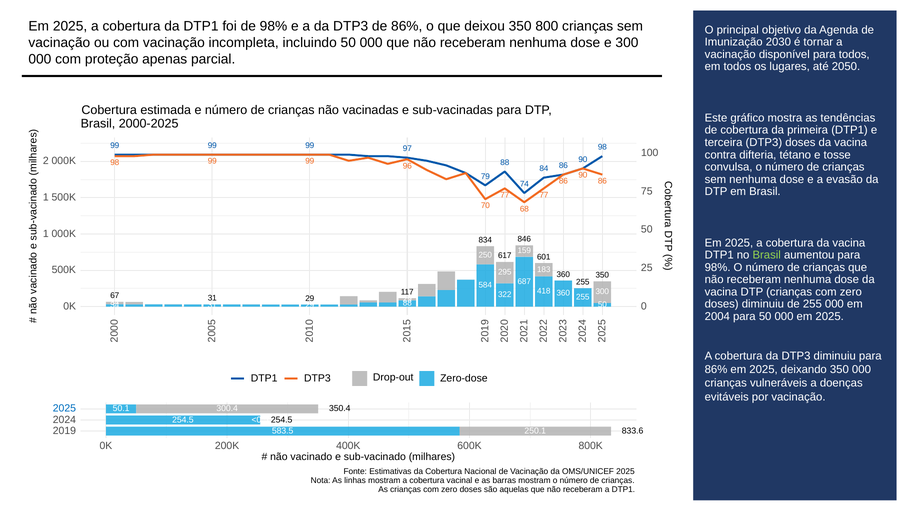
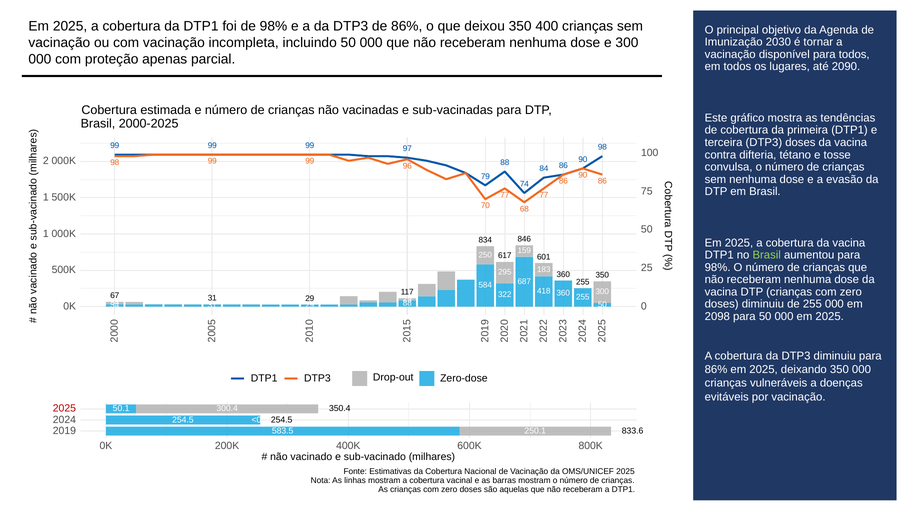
800: 800 -> 400
2050: 2050 -> 2090
2004: 2004 -> 2098
2025 at (64, 408) colour: blue -> red
